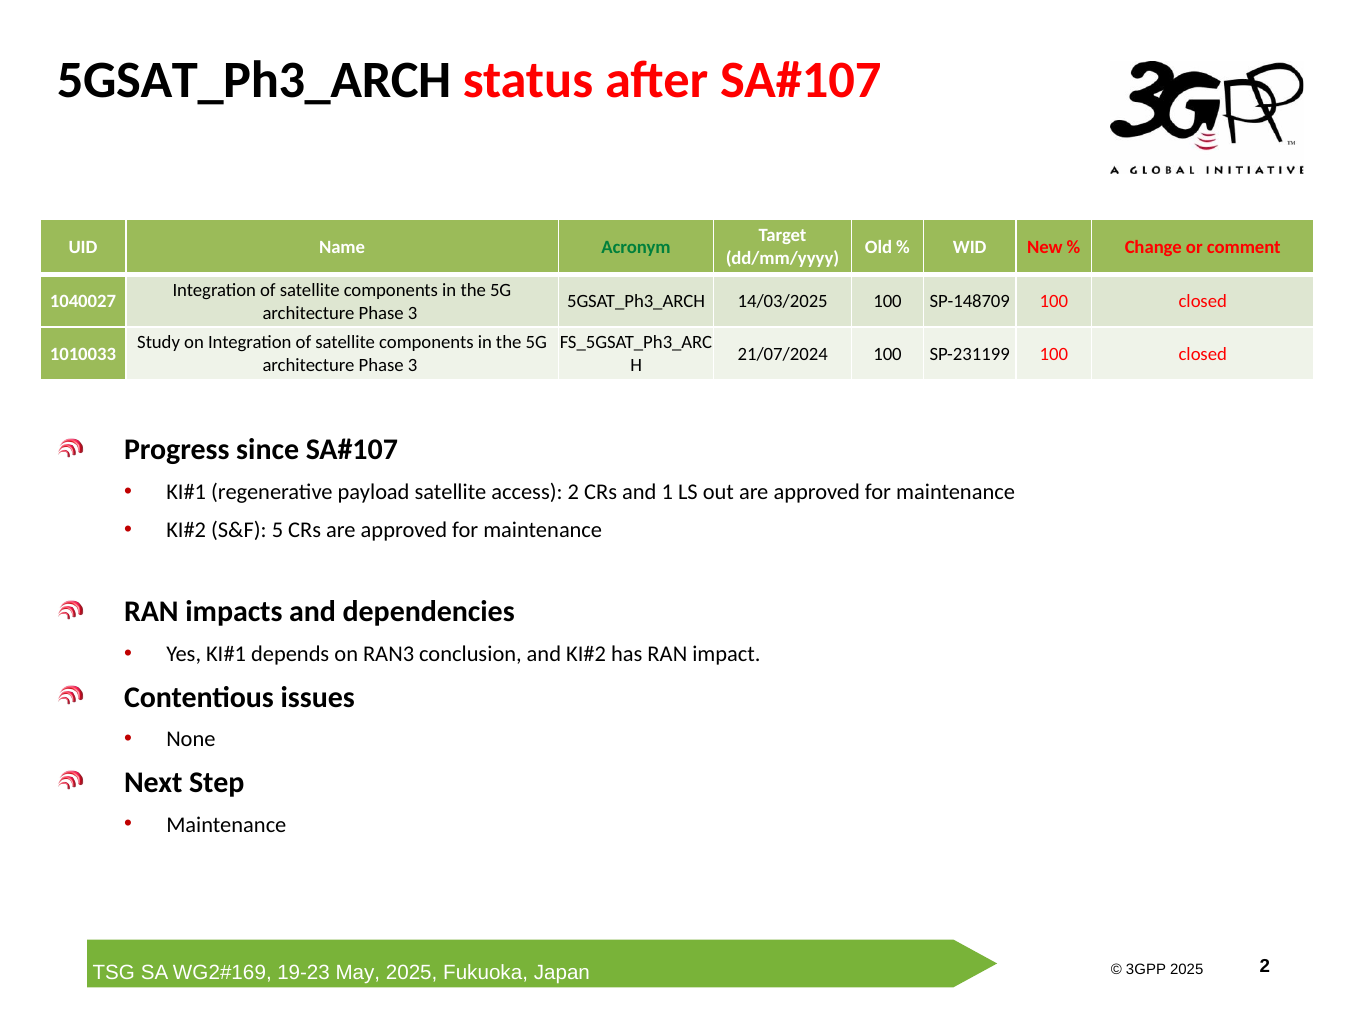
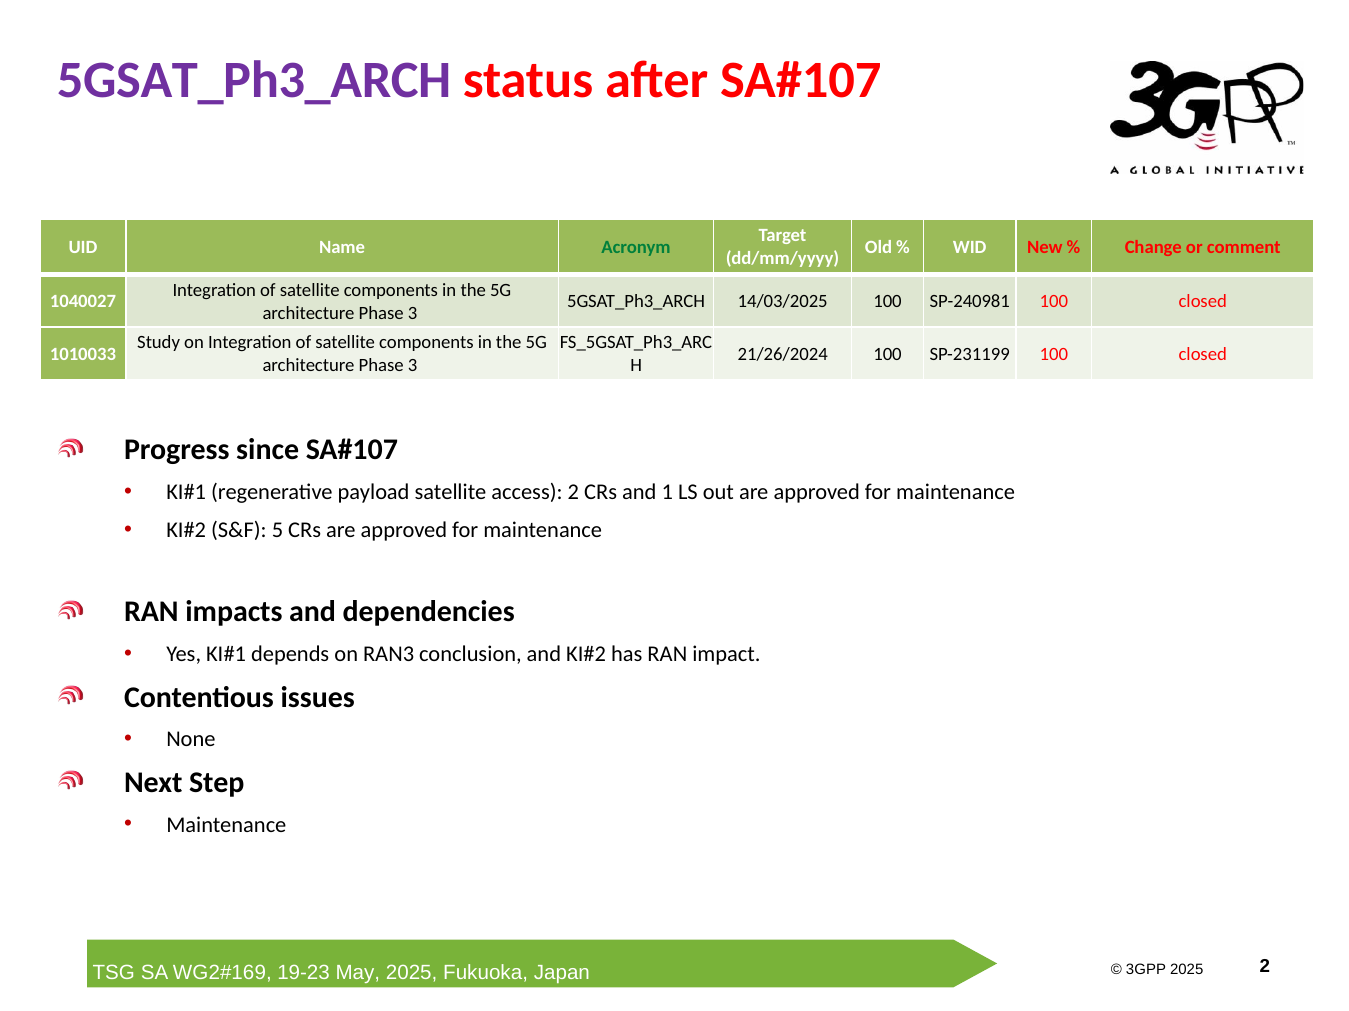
5GSAT_Ph3_ARCH at (254, 81) colour: black -> purple
SP-148709: SP-148709 -> SP-240981
21/07/2024: 21/07/2024 -> 21/26/2024
